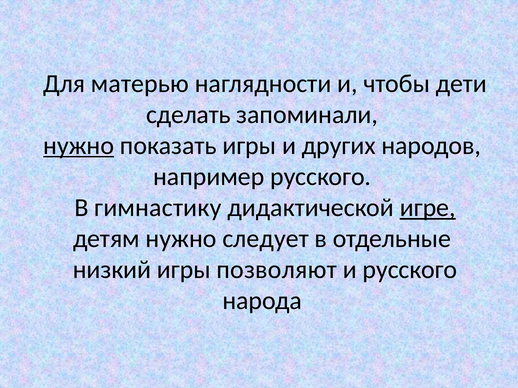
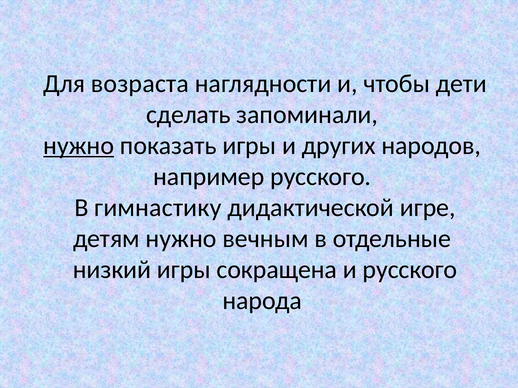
матерью: матерью -> возраста
игре underline: present -> none
следует: следует -> вечным
позволяют: позволяют -> сокращена
